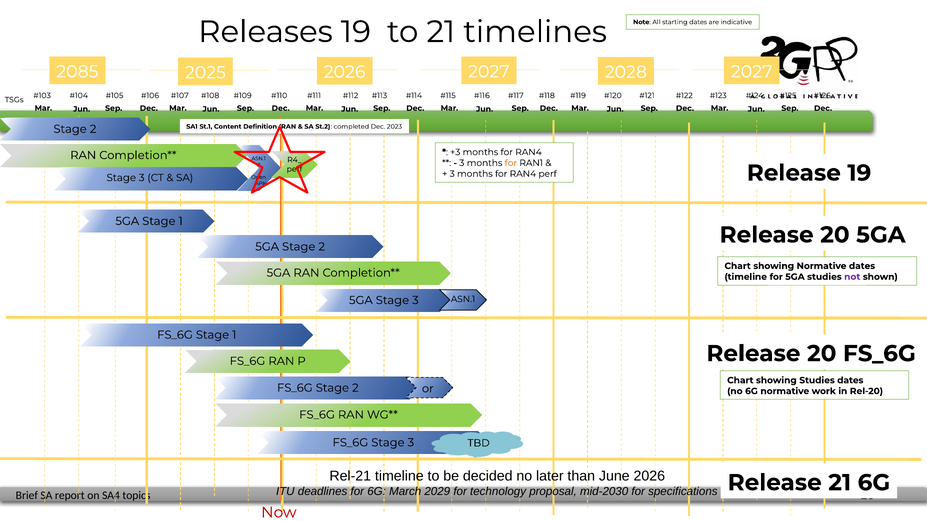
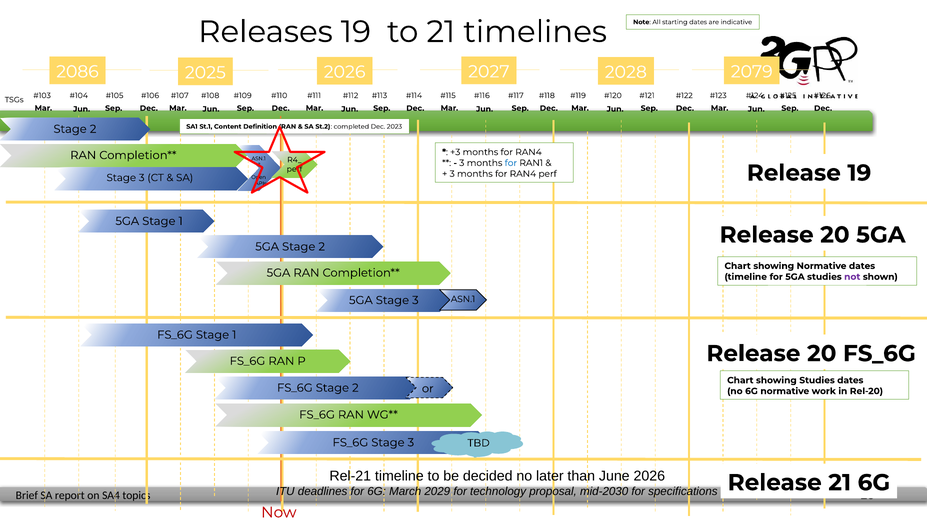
2085: 2085 -> 2086
2027 2027: 2027 -> 2079
for at (511, 163) colour: orange -> blue
